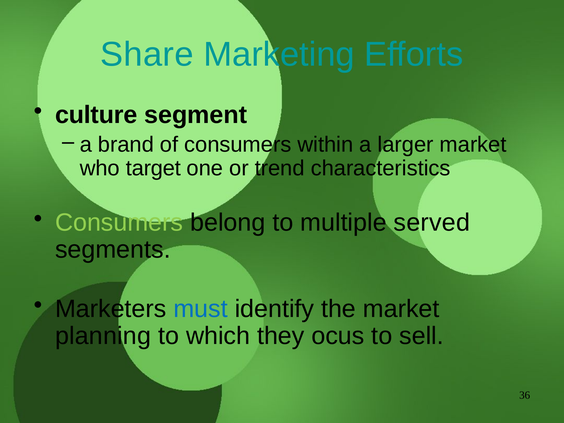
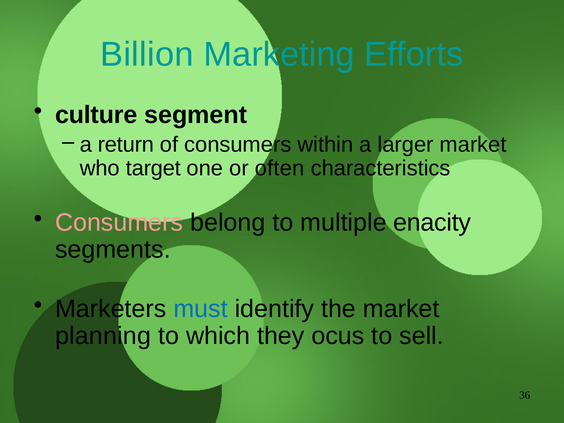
Share: Share -> Billion
brand: brand -> return
trend: trend -> often
Consumers at (119, 223) colour: light green -> pink
served: served -> enacity
